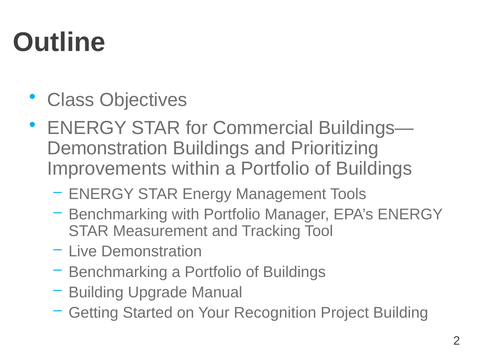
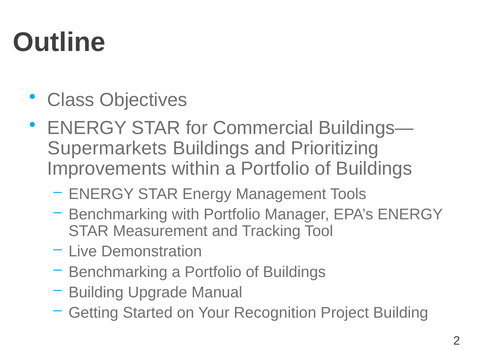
Demonstration at (108, 148): Demonstration -> Supermarkets
